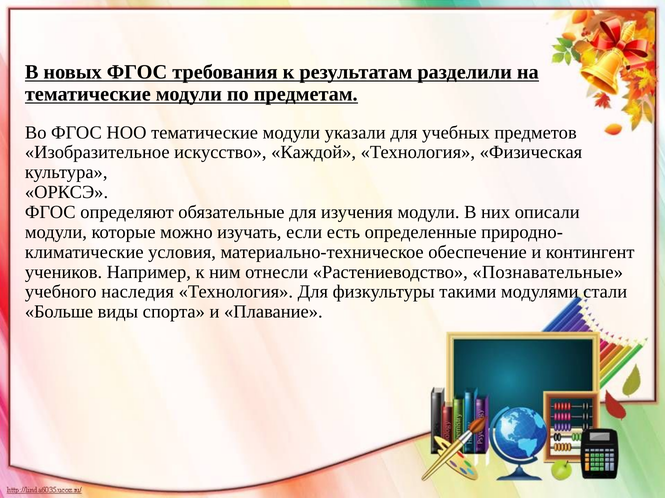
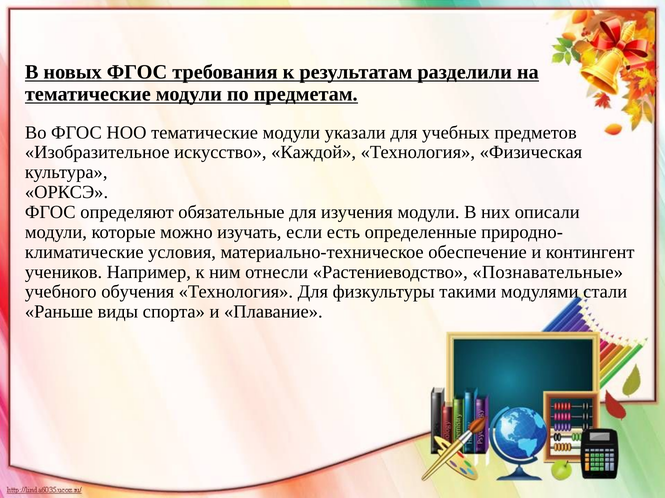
наследия: наследия -> обучения
Больше: Больше -> Раньше
